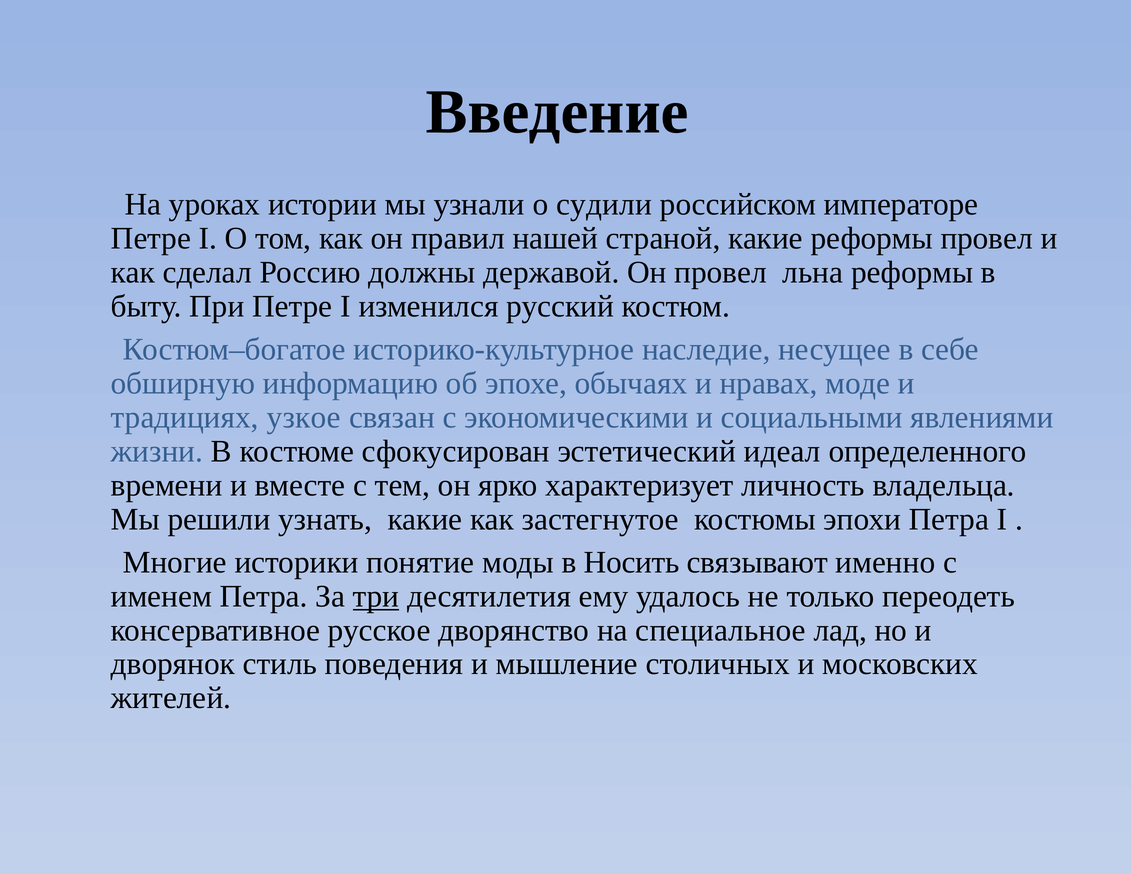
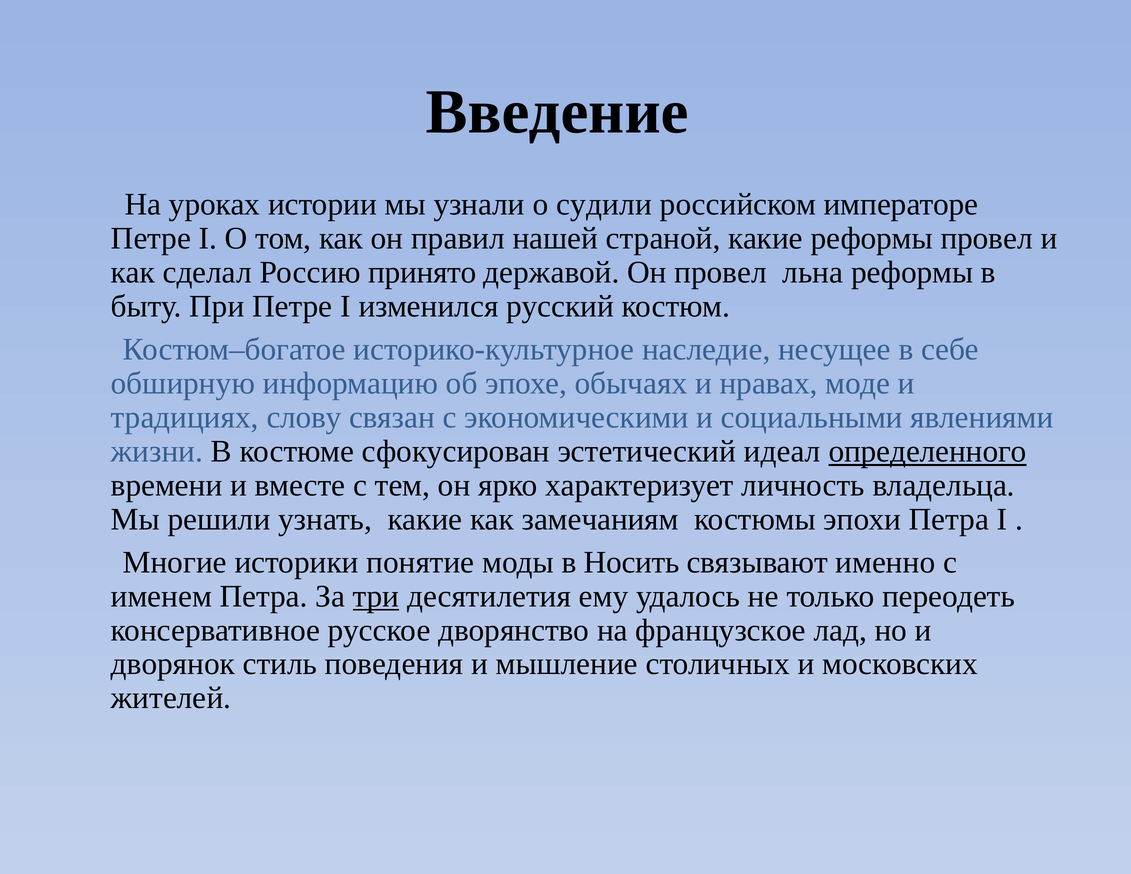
должны: должны -> принято
узкое: узкое -> слову
определенного underline: none -> present
застегнутое: застегнутое -> замечаниям
специальное: специальное -> французское
